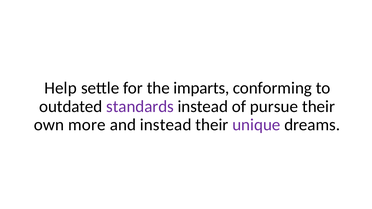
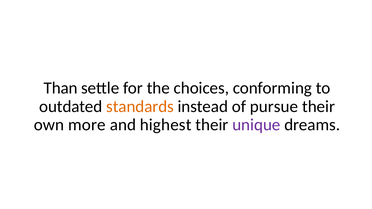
Help: Help -> Than
imparts: imparts -> choices
standards colour: purple -> orange
and instead: instead -> highest
